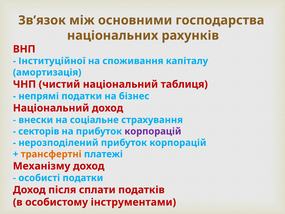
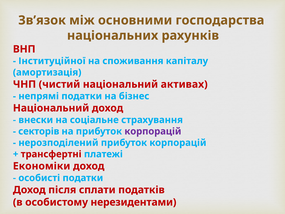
таблиця: таблиця -> активах
трансфертні colour: orange -> red
Механізму: Механізму -> Економіки
інструментами: інструментами -> нерезидентами
